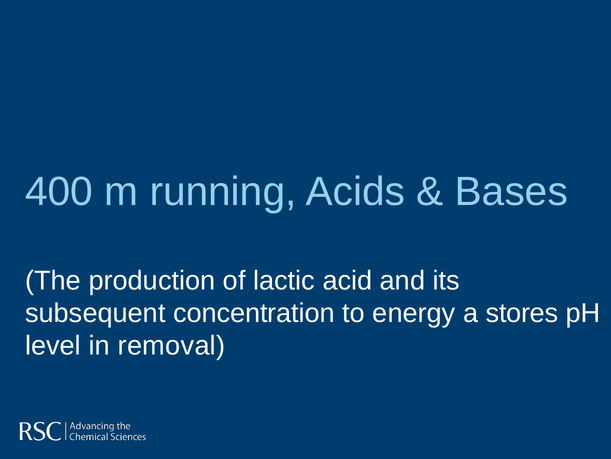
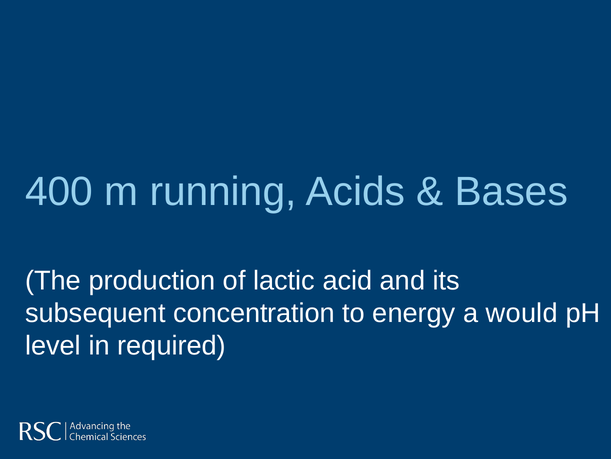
stores: stores -> would
removal: removal -> required
